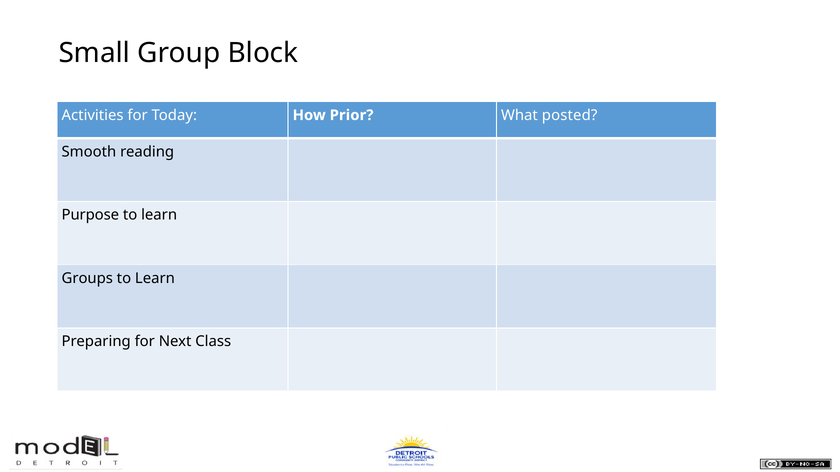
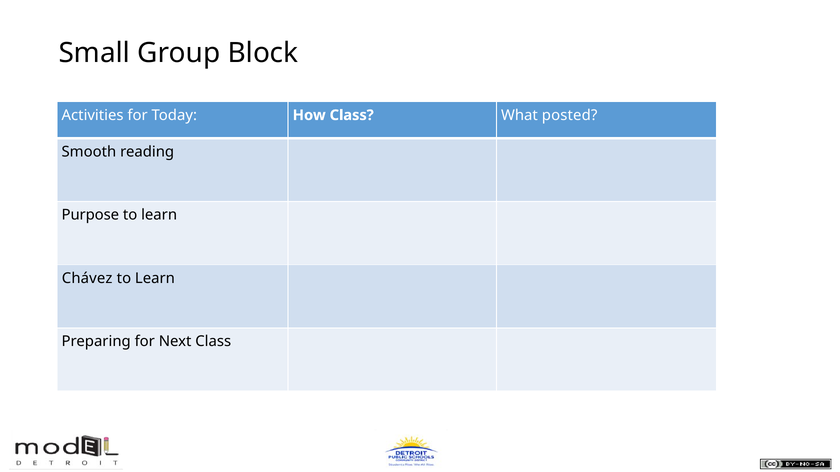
How Prior: Prior -> Class
Groups: Groups -> Chávez
